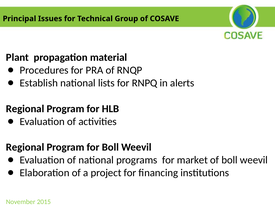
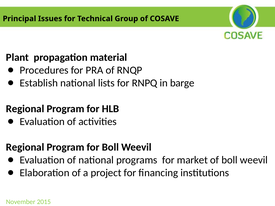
alerts: alerts -> barge
